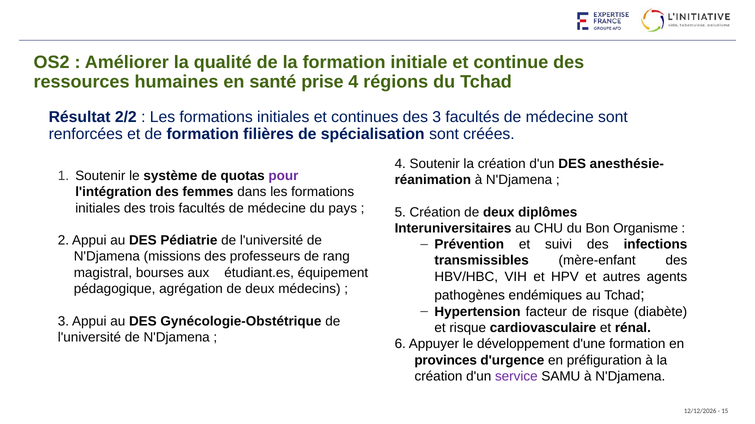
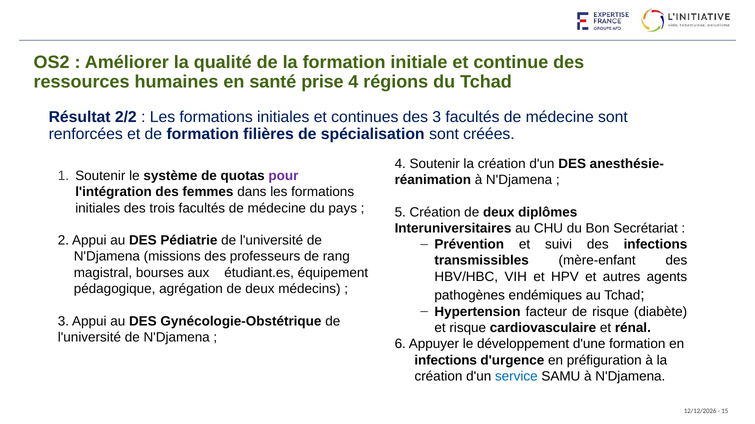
Organisme: Organisme -> Secrétariat
provinces at (446, 361): provinces -> infections
service colour: purple -> blue
